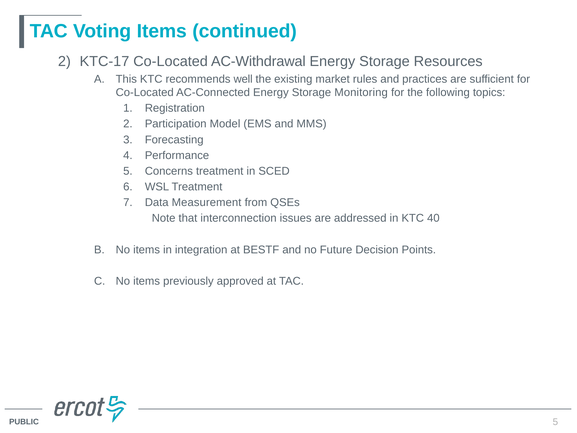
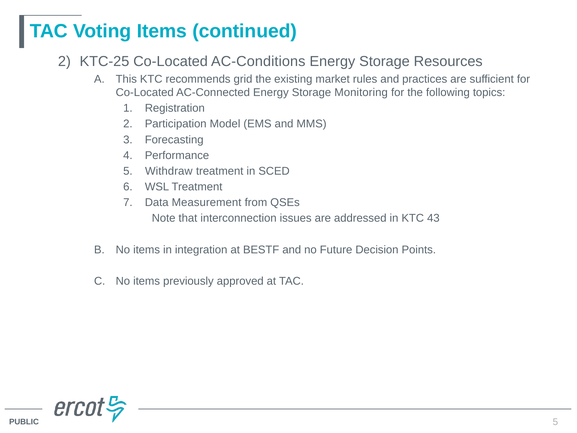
KTC-17: KTC-17 -> KTC-25
AC-Withdrawal: AC-Withdrawal -> AC-Conditions
well: well -> grid
Concerns: Concerns -> Withdraw
40: 40 -> 43
